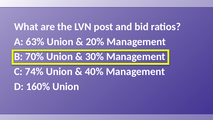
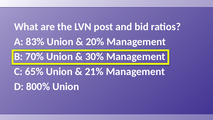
63%: 63% -> 83%
74%: 74% -> 65%
40%: 40% -> 21%
160%: 160% -> 800%
